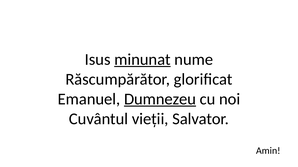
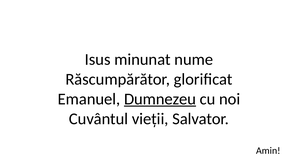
minunat underline: present -> none
